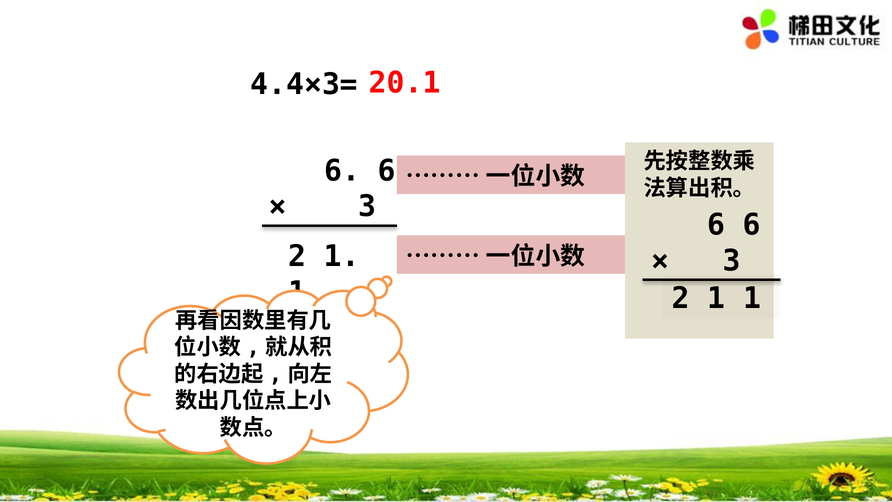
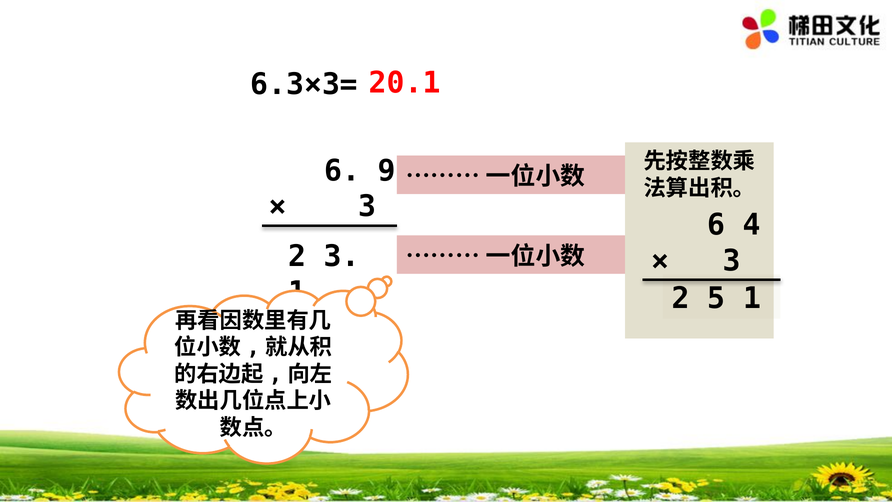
4.4×3=: 4.4×3= -> 6.3×3=
6 at (387, 171): 6 -> 9
6 at (752, 225): 6 -> 4
1 at (342, 257): 1 -> 3
1 at (716, 298): 1 -> 5
